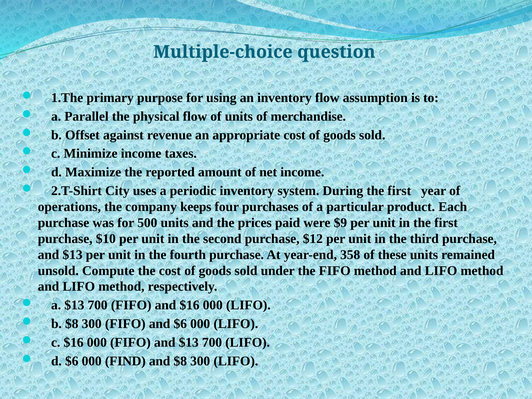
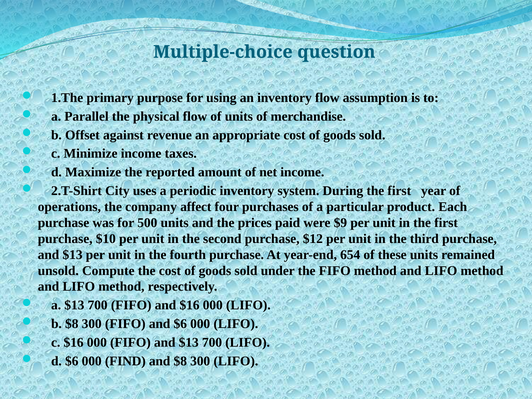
keeps: keeps -> affect
358: 358 -> 654
